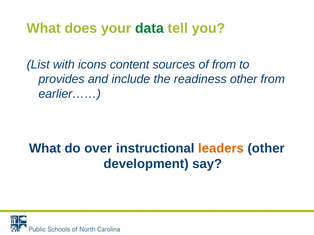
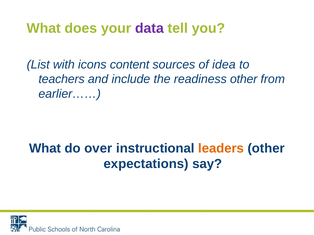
data colour: green -> purple
of from: from -> idea
provides: provides -> teachers
development: development -> expectations
